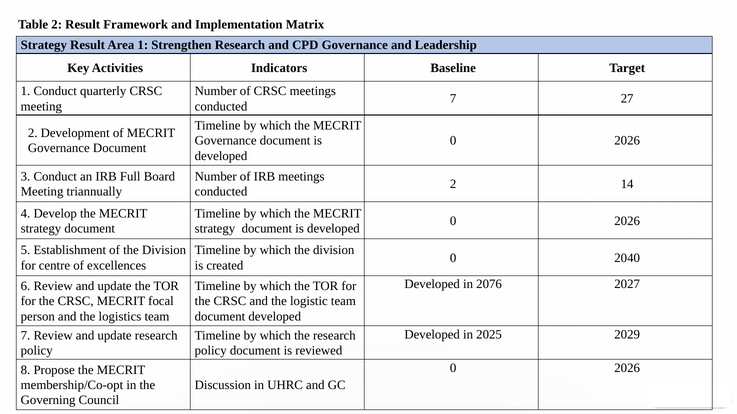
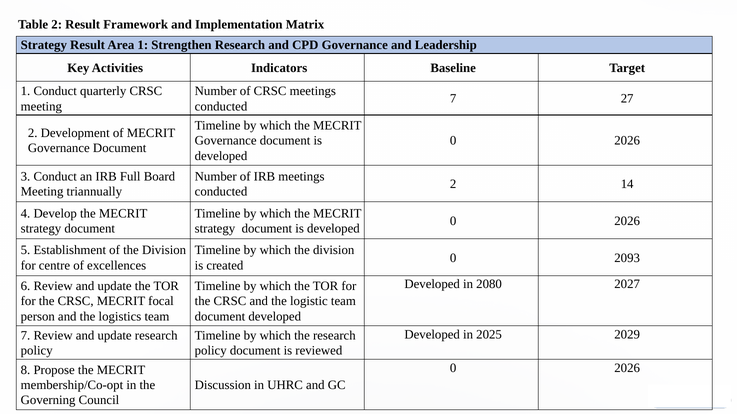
2040: 2040 -> 2093
2076: 2076 -> 2080
